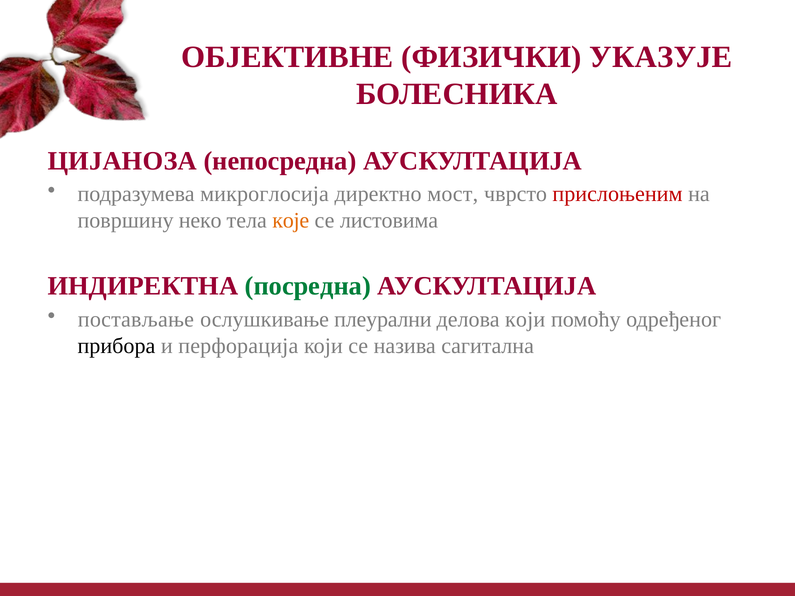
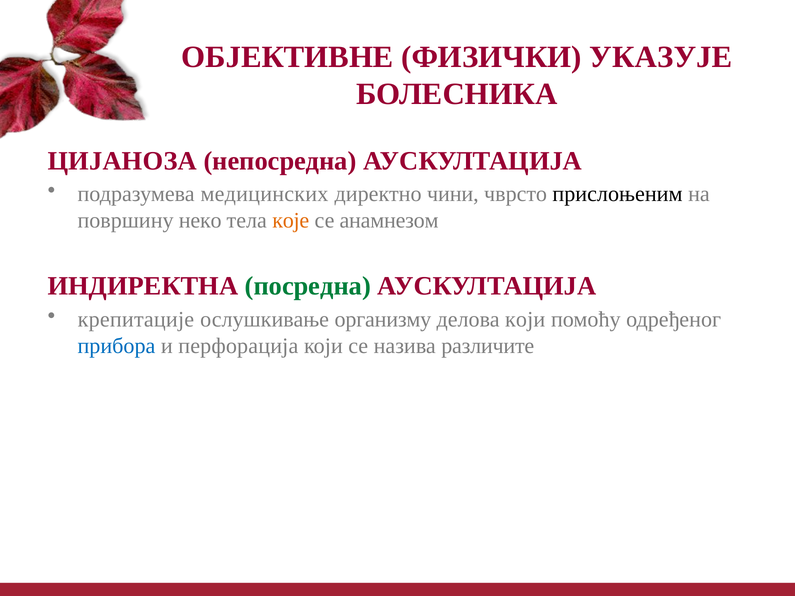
микроглосија: микроглосија -> медицинских
мост: мост -> чини
прислоњеним colour: red -> black
листовима: листовима -> анамнезом
постављање: постављање -> крепитације
плеурални: плеурални -> организму
прибора colour: black -> blue
сагитална: сагитална -> различите
